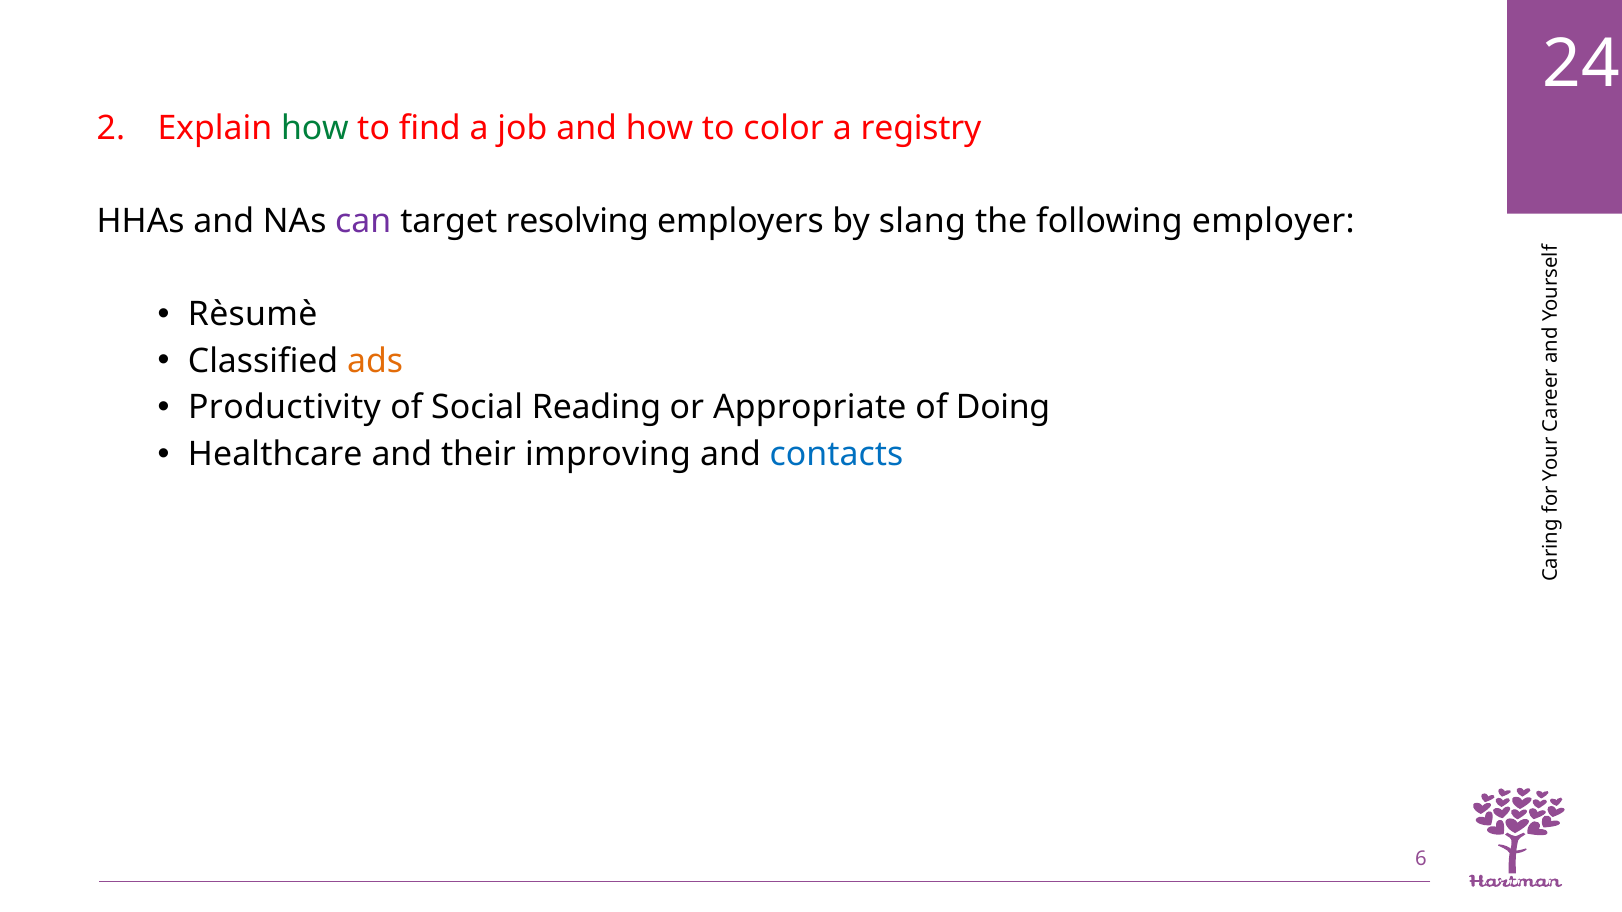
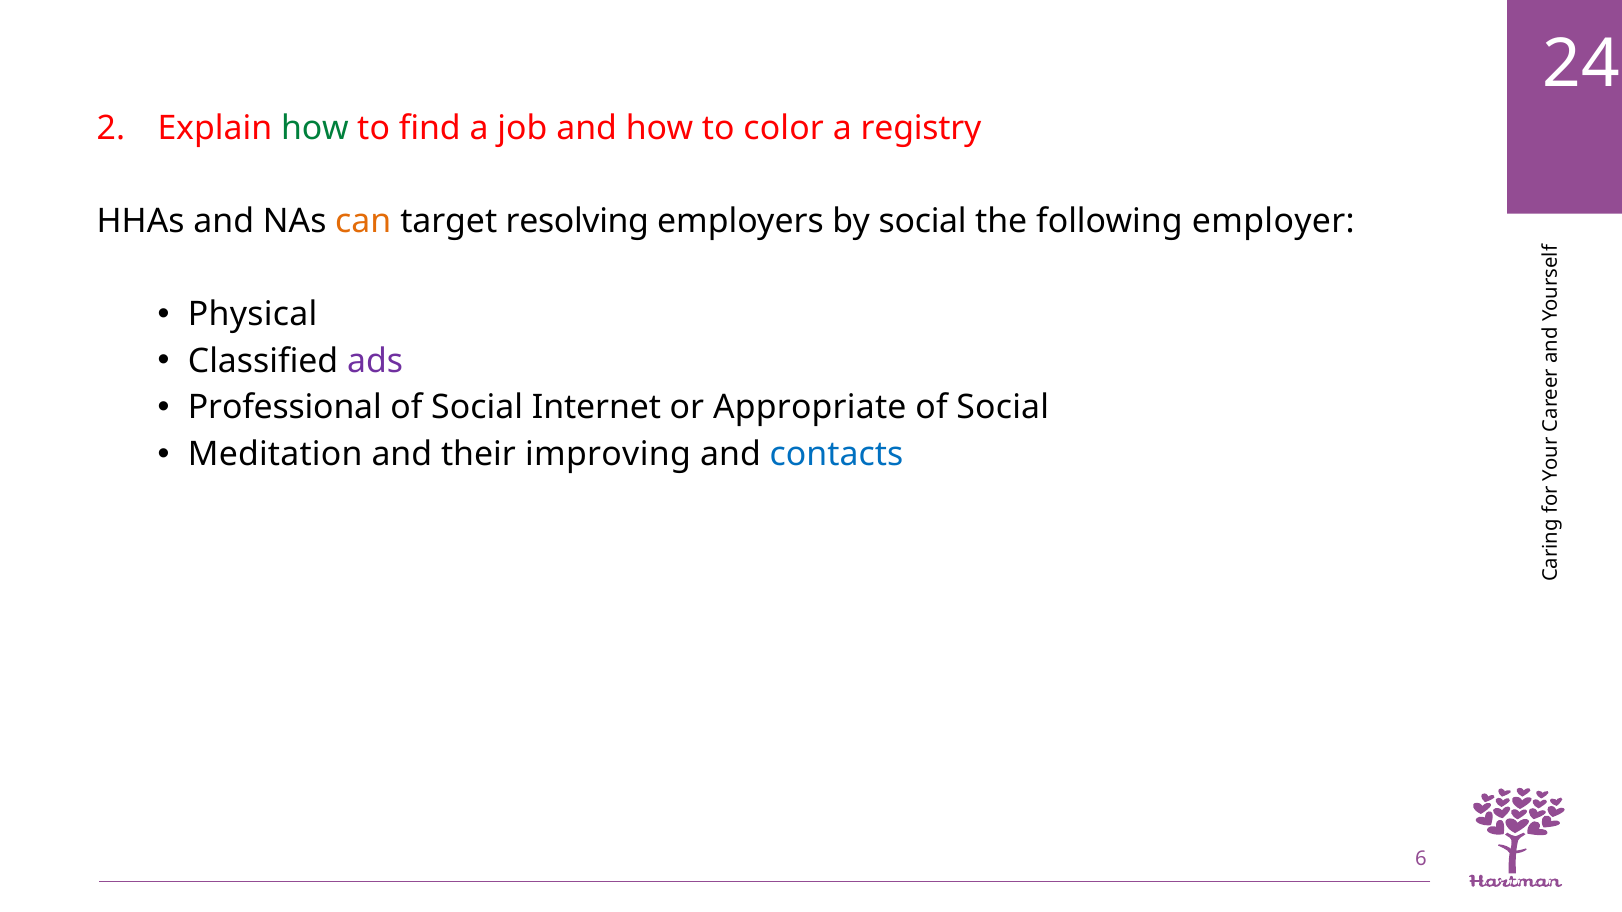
can colour: purple -> orange
by slang: slang -> social
Rèsumè: Rèsumè -> Physical
ads colour: orange -> purple
Productivity: Productivity -> Professional
Reading: Reading -> Internet
Doing at (1003, 408): Doing -> Social
Healthcare: Healthcare -> Meditation
